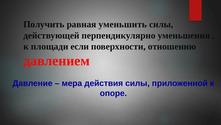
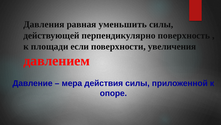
Получить: Получить -> Давления
уменьшения: уменьшения -> поверхность
отношению: отношению -> увеличения
